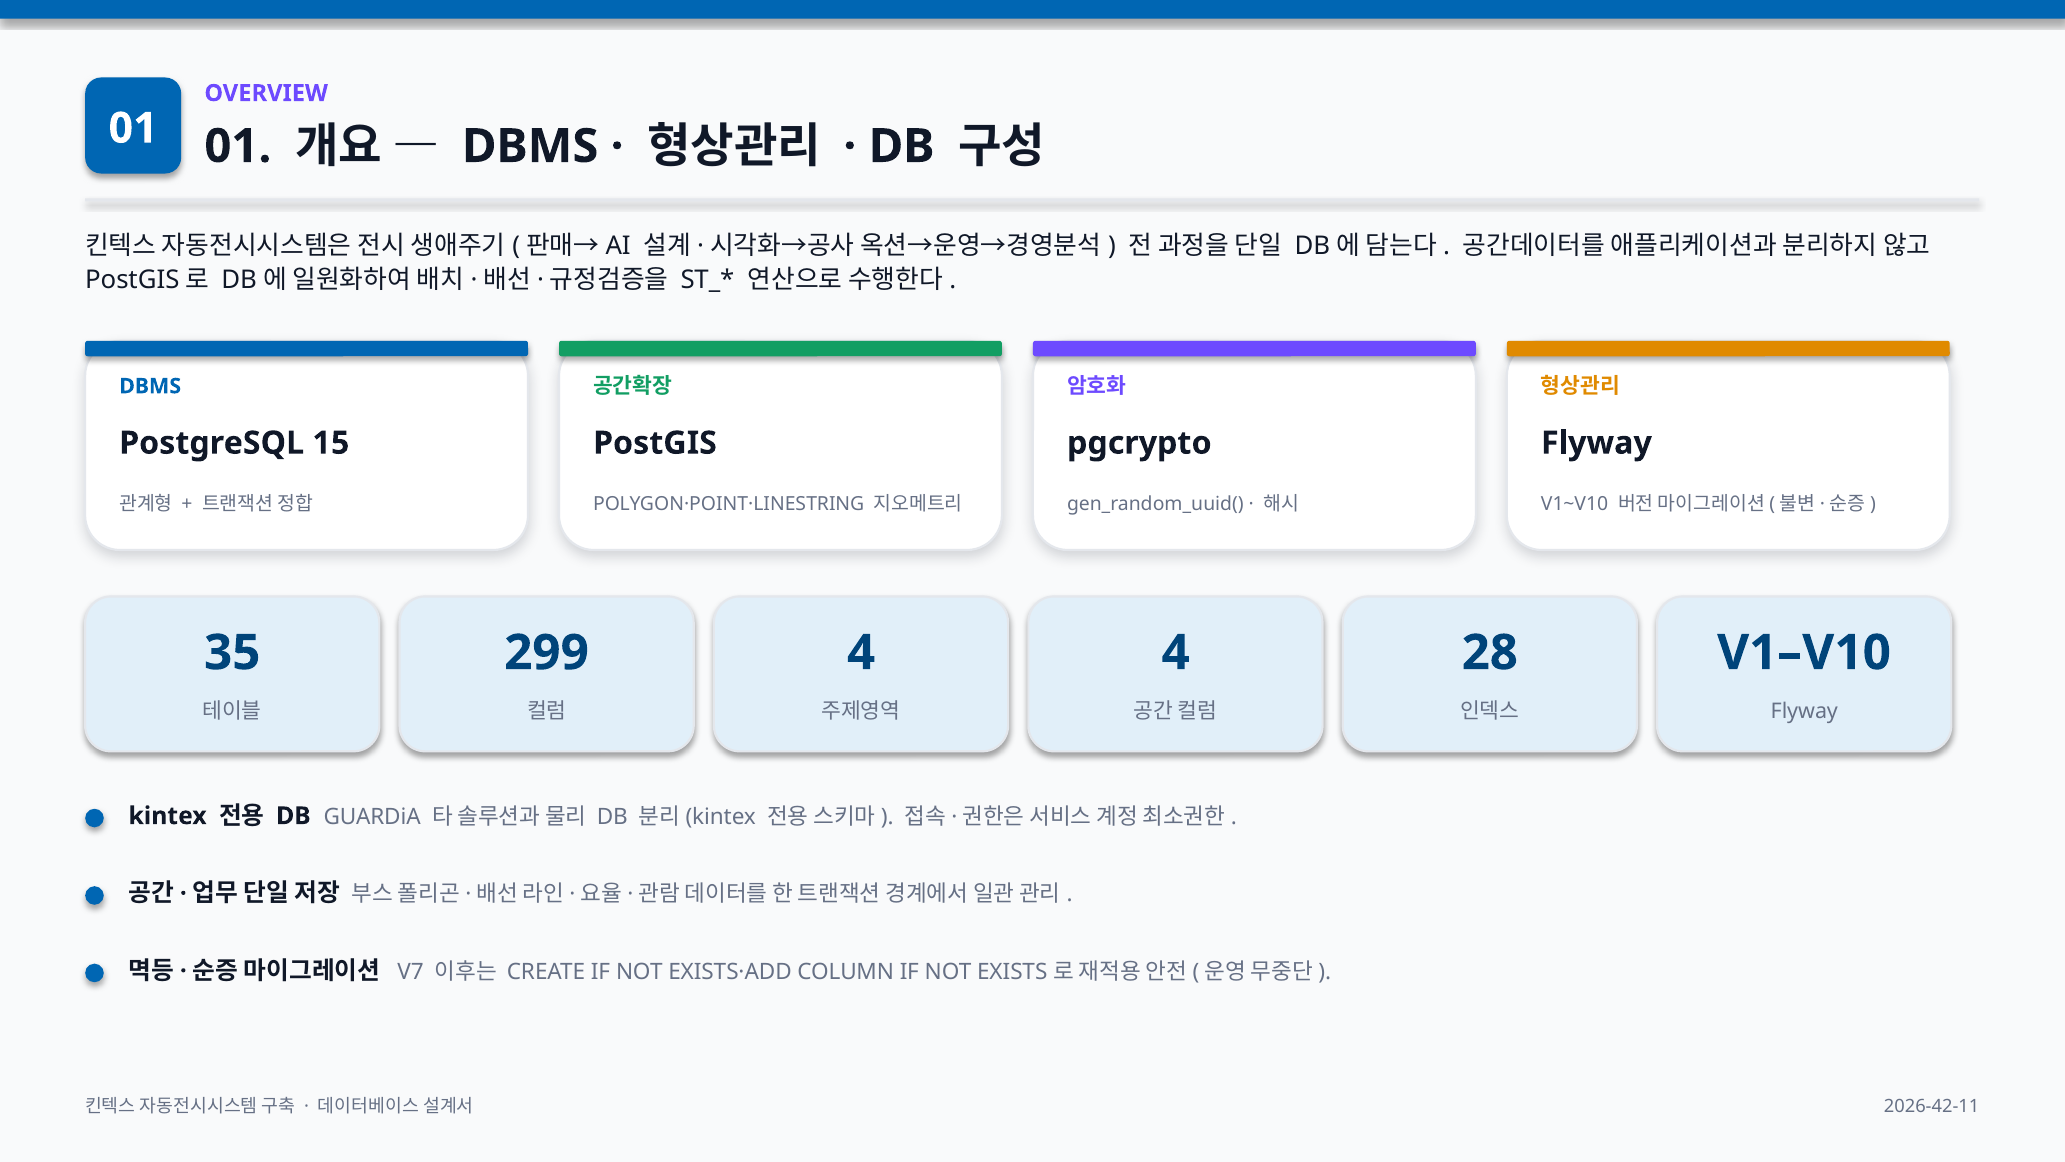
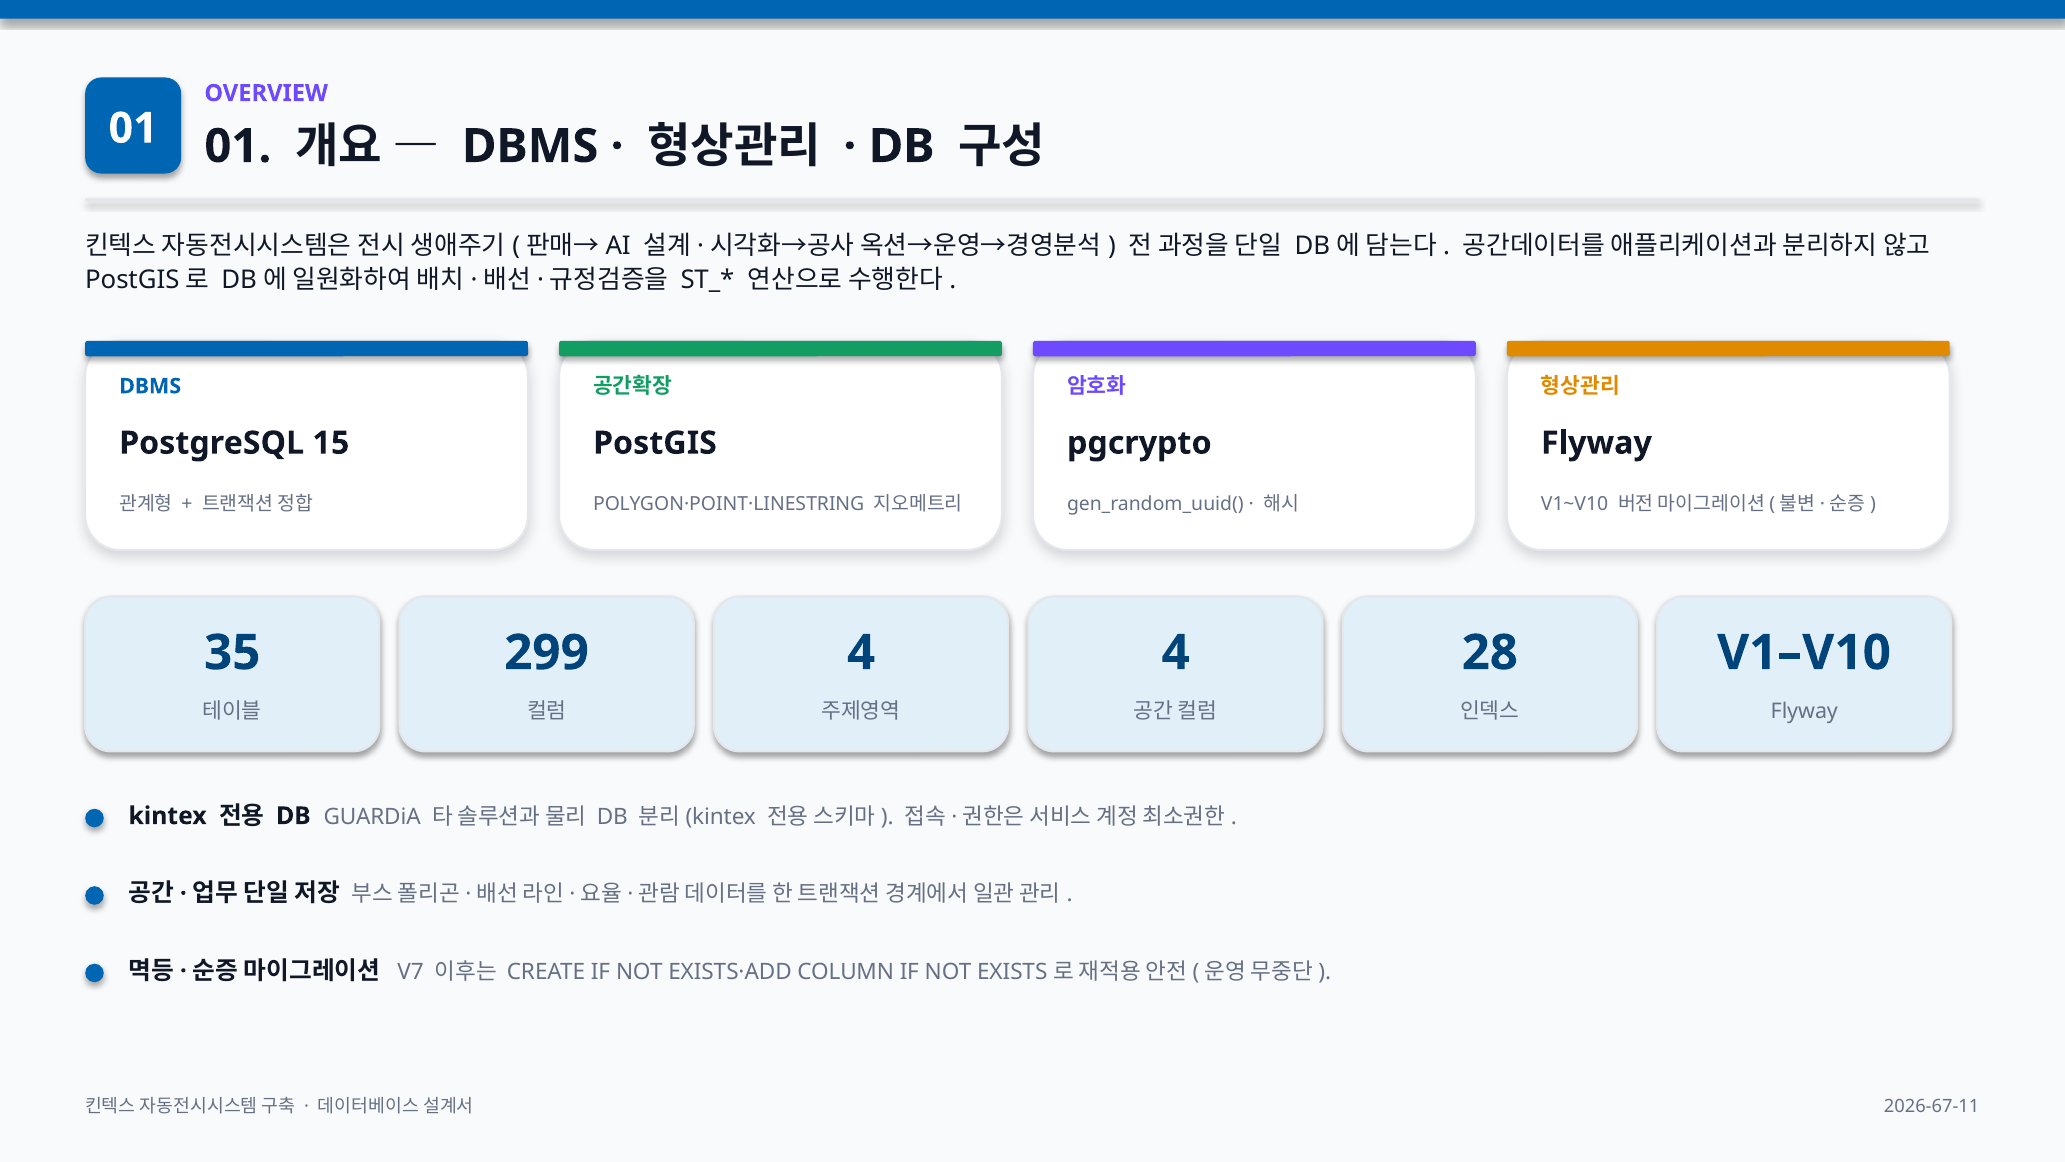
2026-42-11: 2026-42-11 -> 2026-67-11
